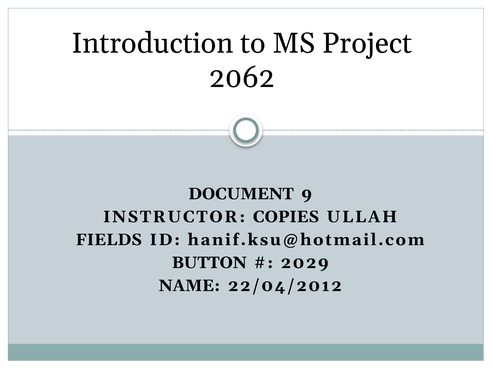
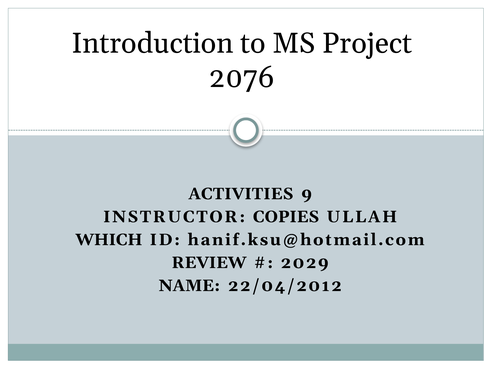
2062: 2062 -> 2076
DOCUMENT: DOCUMENT -> ACTIVITIES
FIELDS: FIELDS -> WHICH
BUTTON: BUTTON -> REVIEW
